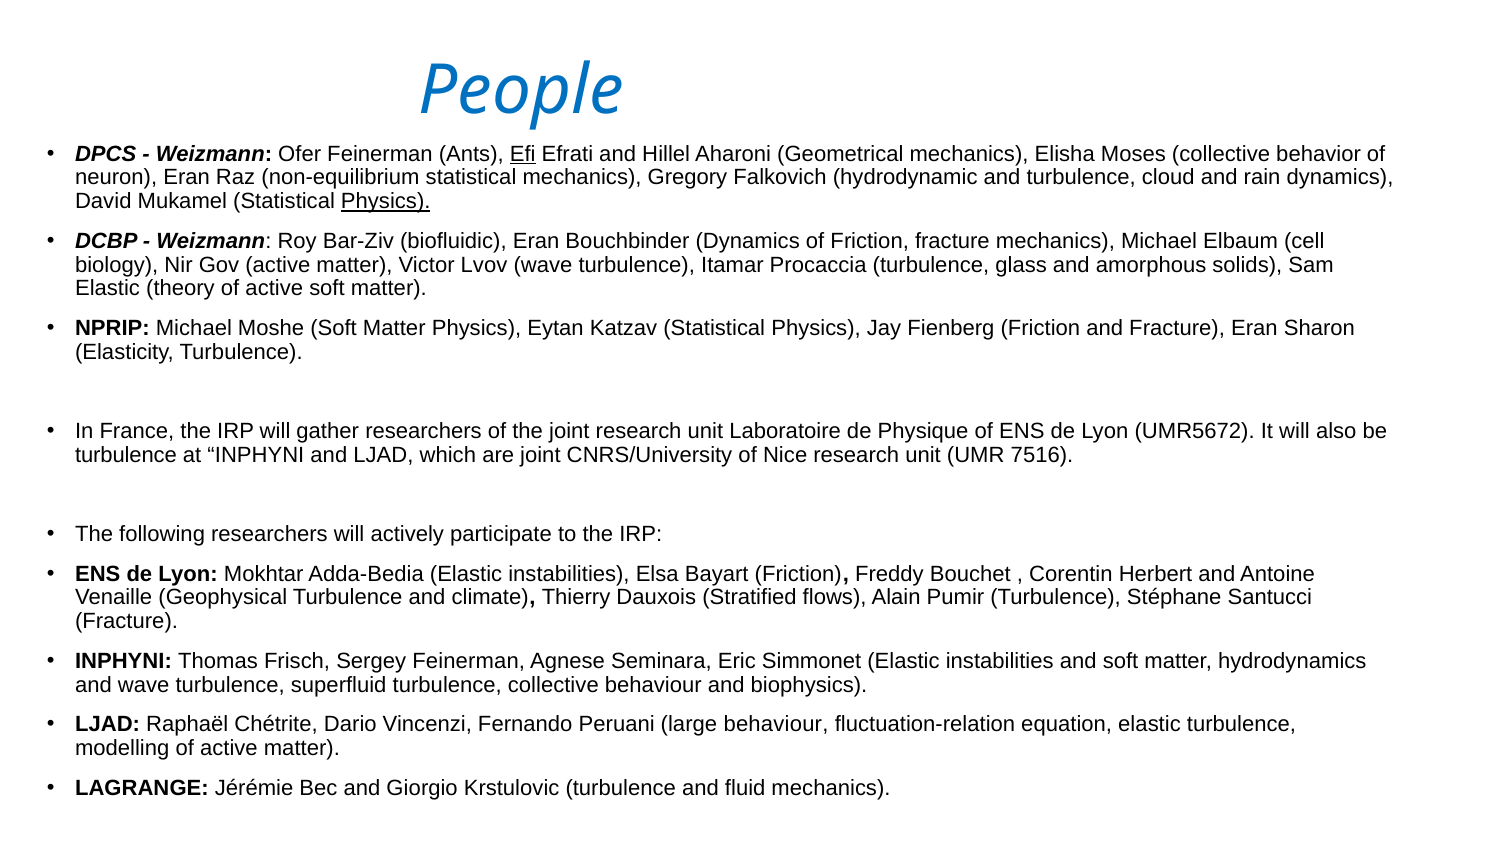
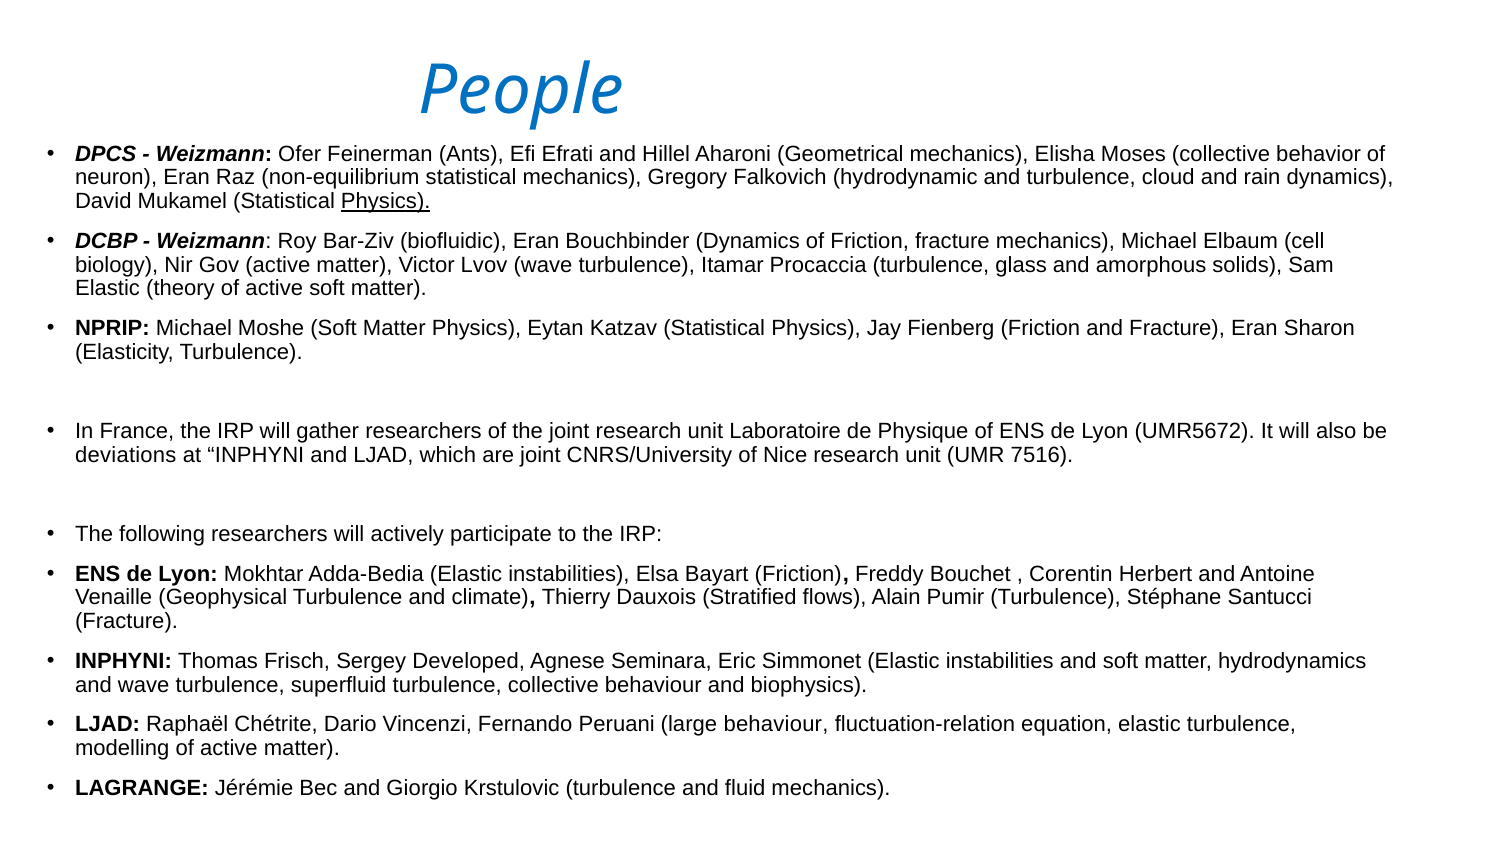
Efi underline: present -> none
turbulence at (126, 455): turbulence -> deviations
Sergey Feinerman: Feinerman -> Developed
